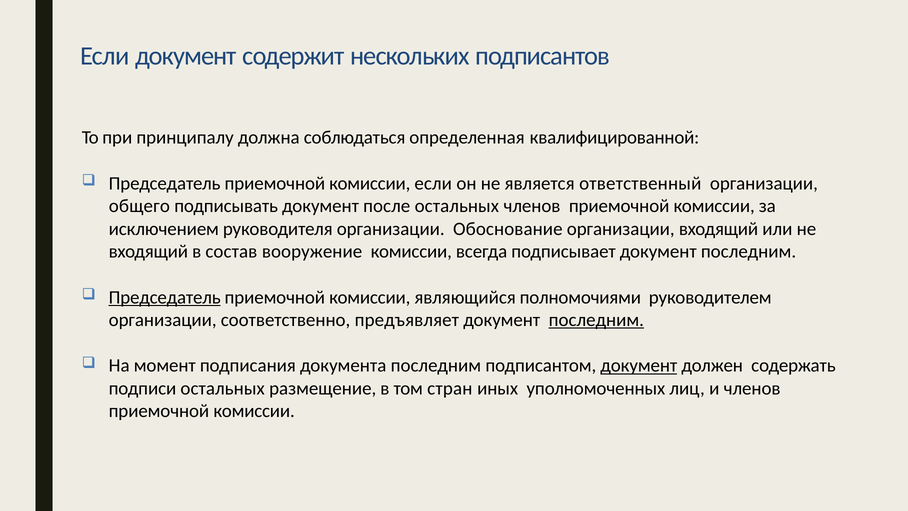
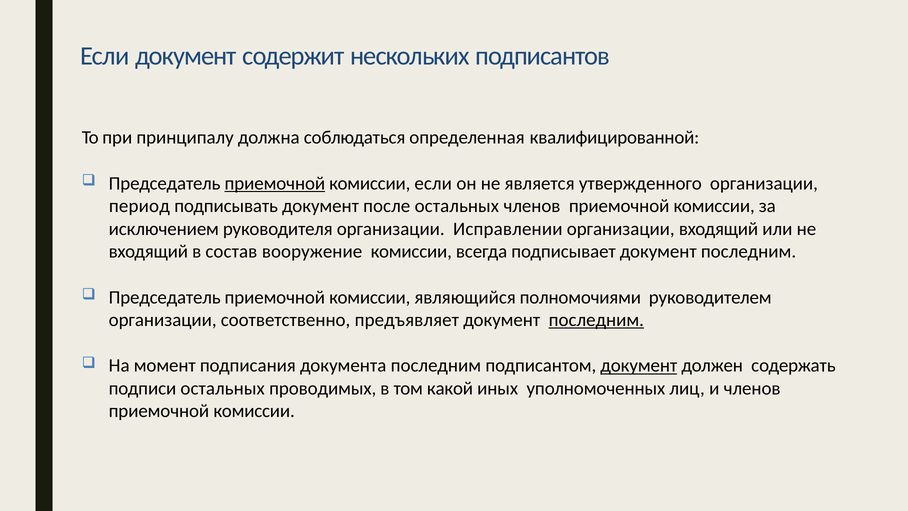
приемочной at (275, 183) underline: none -> present
ответственный: ответственный -> утвержденного
общего: общего -> период
Обоснование: Обоснование -> Исправлении
Председатель at (165, 297) underline: present -> none
размещение: размещение -> проводимых
стран: стран -> какой
